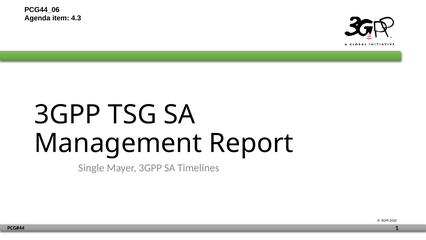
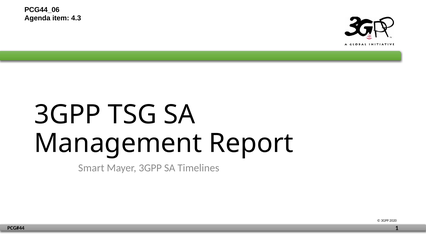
Single: Single -> Smart
